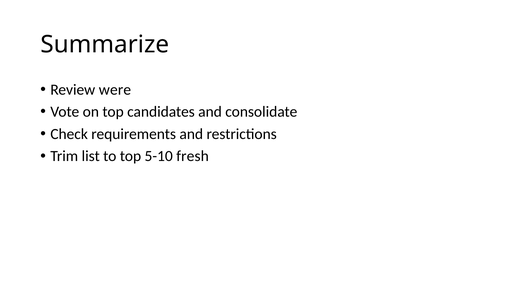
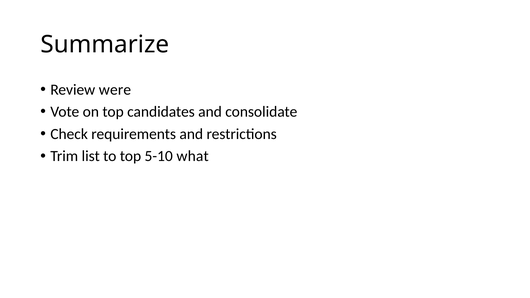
fresh: fresh -> what
